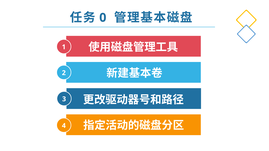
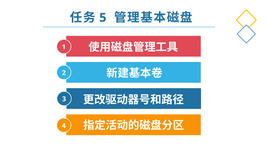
0: 0 -> 5
